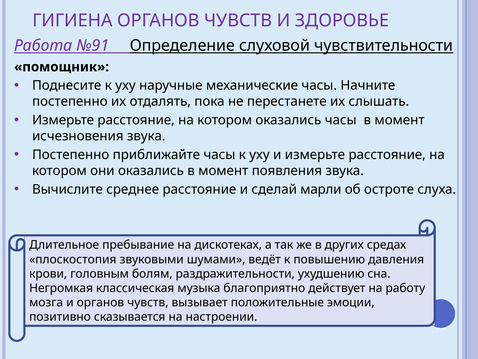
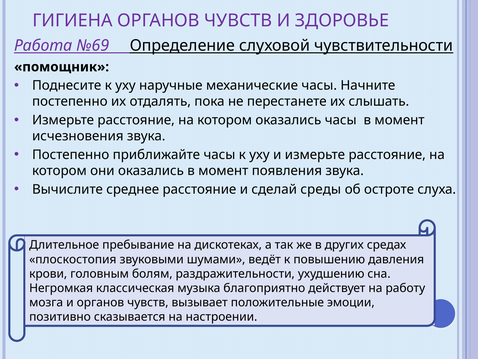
№91: №91 -> №69
марли: марли -> среды
